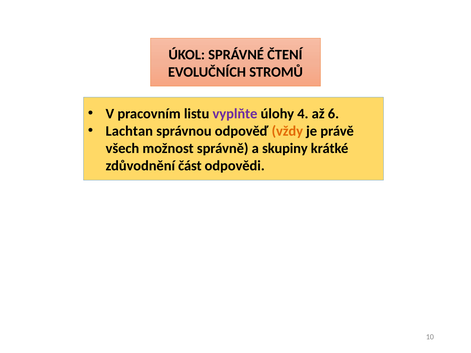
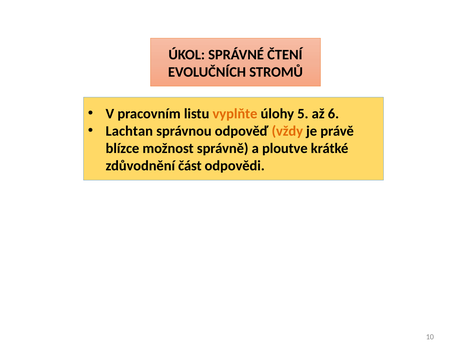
vyplňte colour: purple -> orange
4: 4 -> 5
všech: všech -> blízce
skupiny: skupiny -> ploutve
